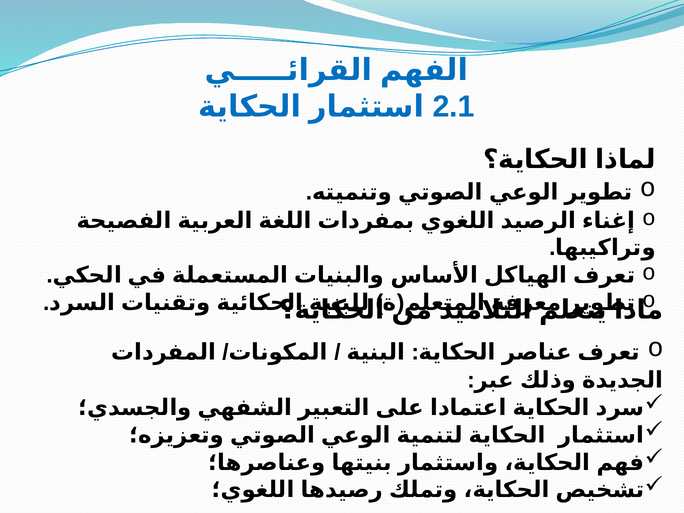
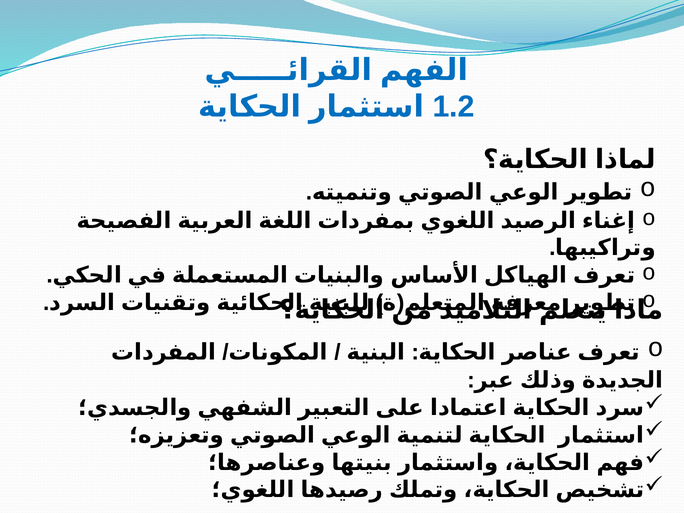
2.1: 2.1 -> 1.2
